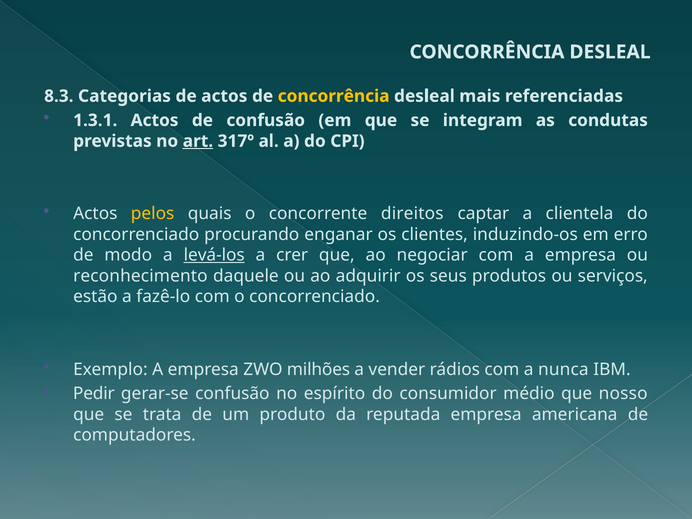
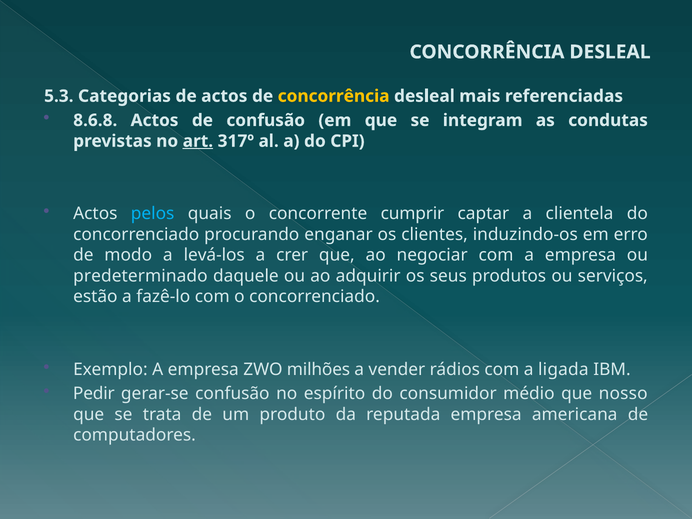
8.3: 8.3 -> 5.3
1.3.1: 1.3.1 -> 8.6.8
pelos colour: yellow -> light blue
direitos: direitos -> cumprir
levá-los underline: present -> none
reconhecimento: reconhecimento -> predeterminado
nunca: nunca -> ligada
